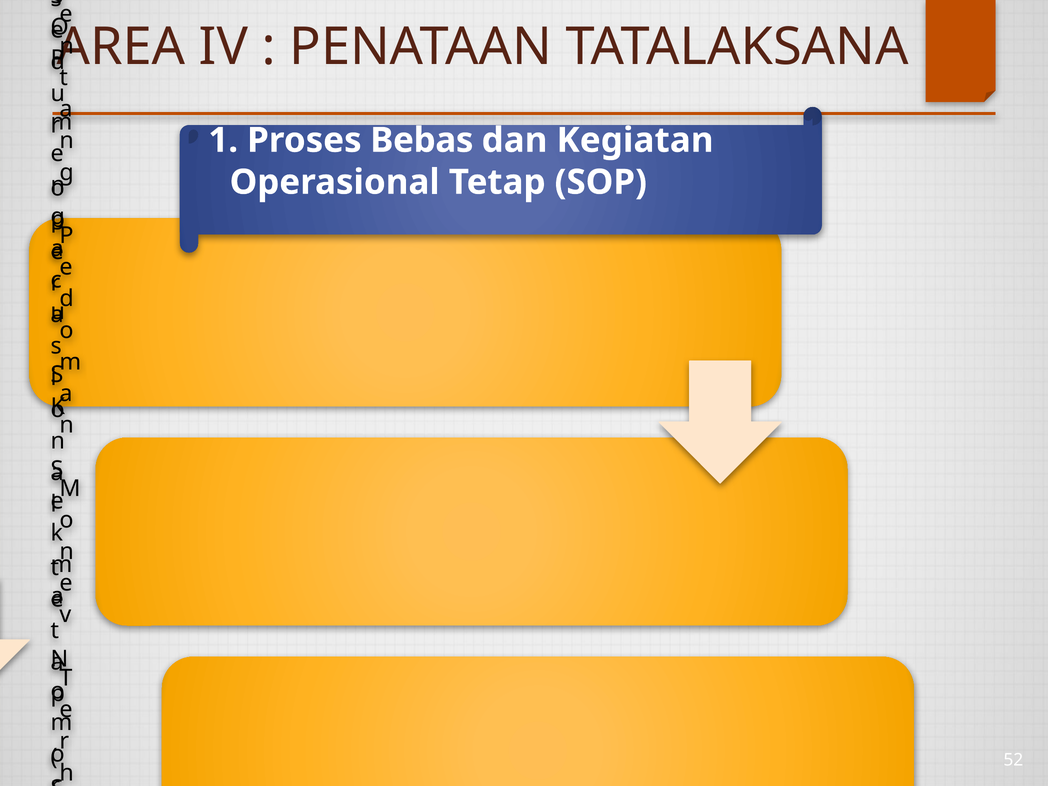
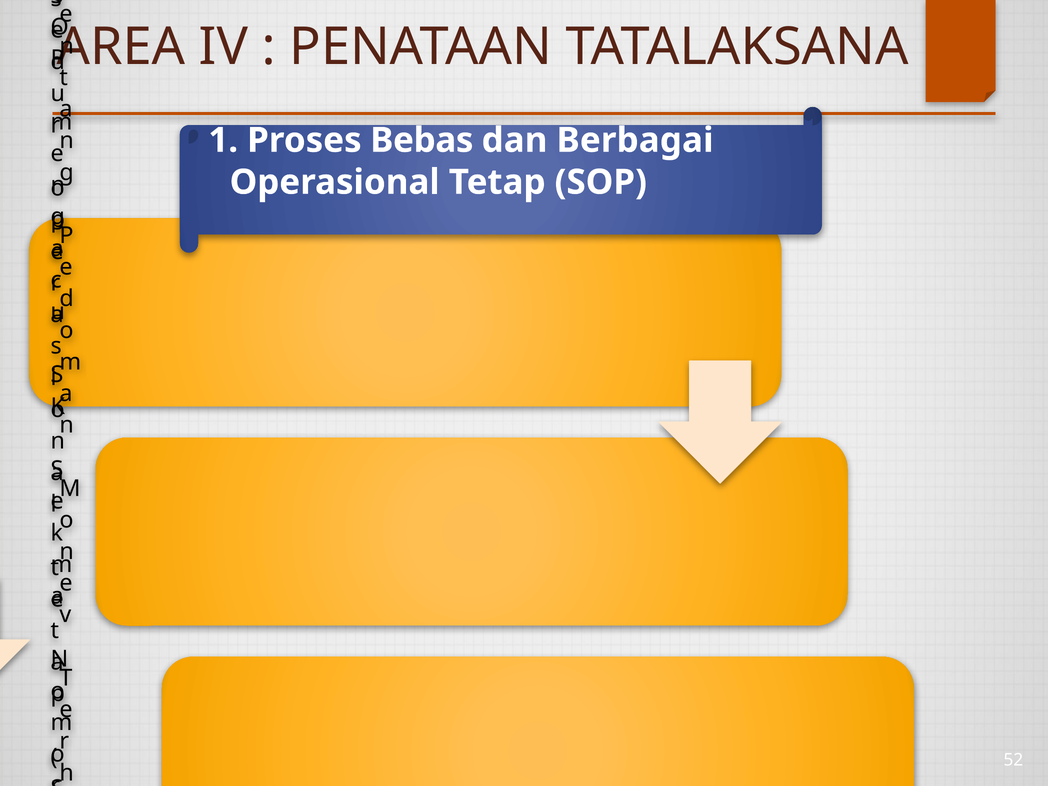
Kegiatan: Kegiatan -> Berbagai
